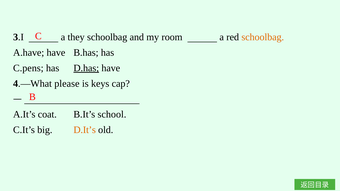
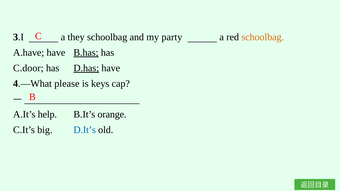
room: room -> party
B.has underline: none -> present
C.pens: C.pens -> C.door
coat: coat -> help
school: school -> orange
D.It’s colour: orange -> blue
